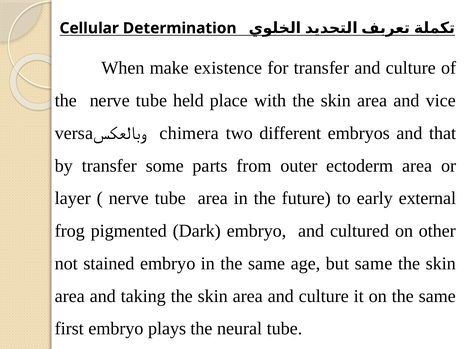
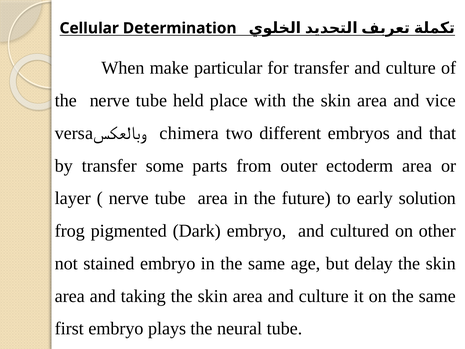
existence: existence -> particular
external: external -> solution
but same: same -> delay
